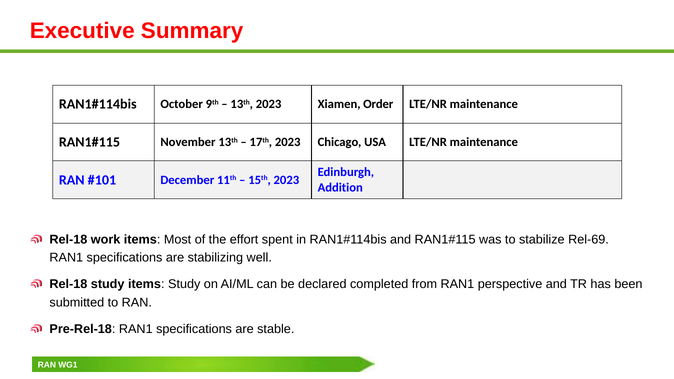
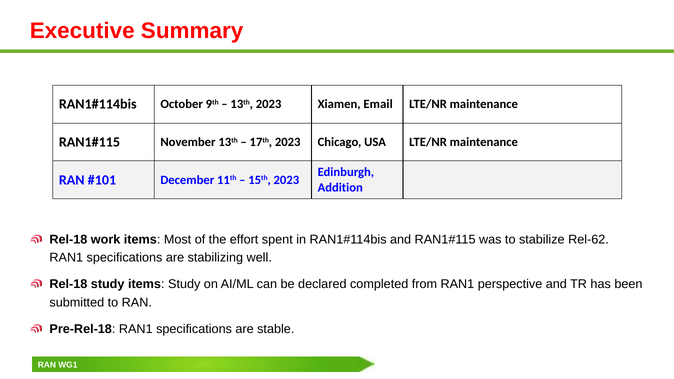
Order: Order -> Email
Rel-69: Rel-69 -> Rel-62
